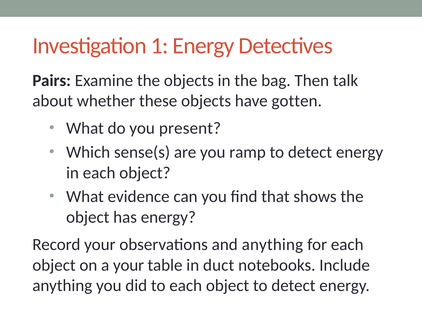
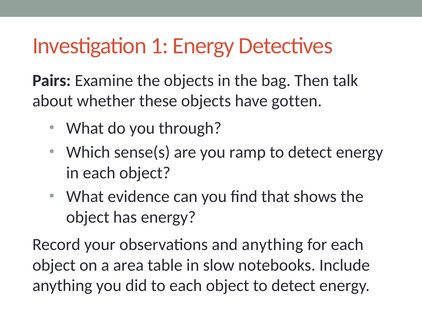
present: present -> through
a your: your -> area
duct: duct -> slow
